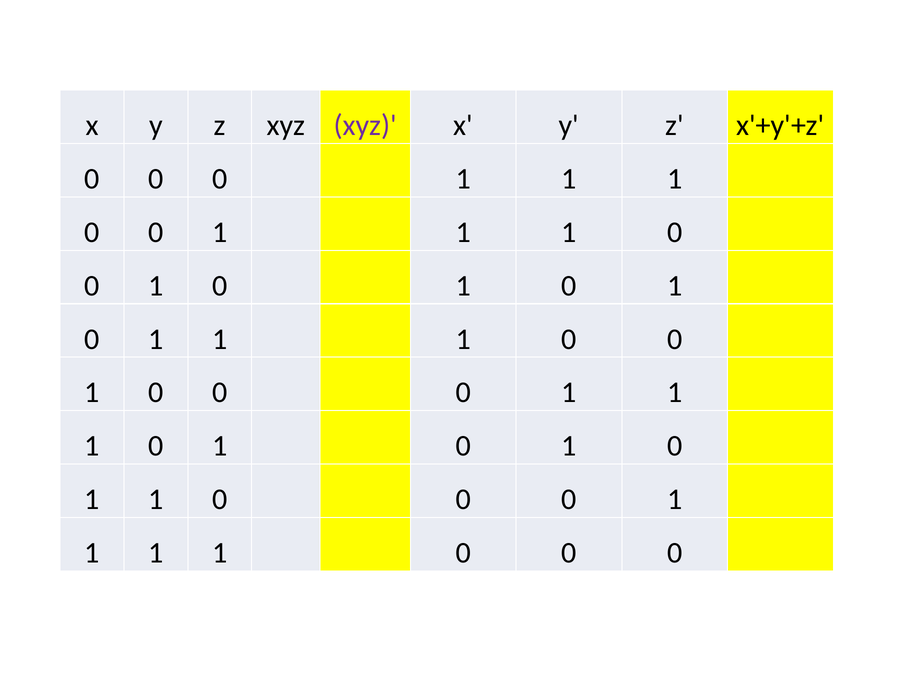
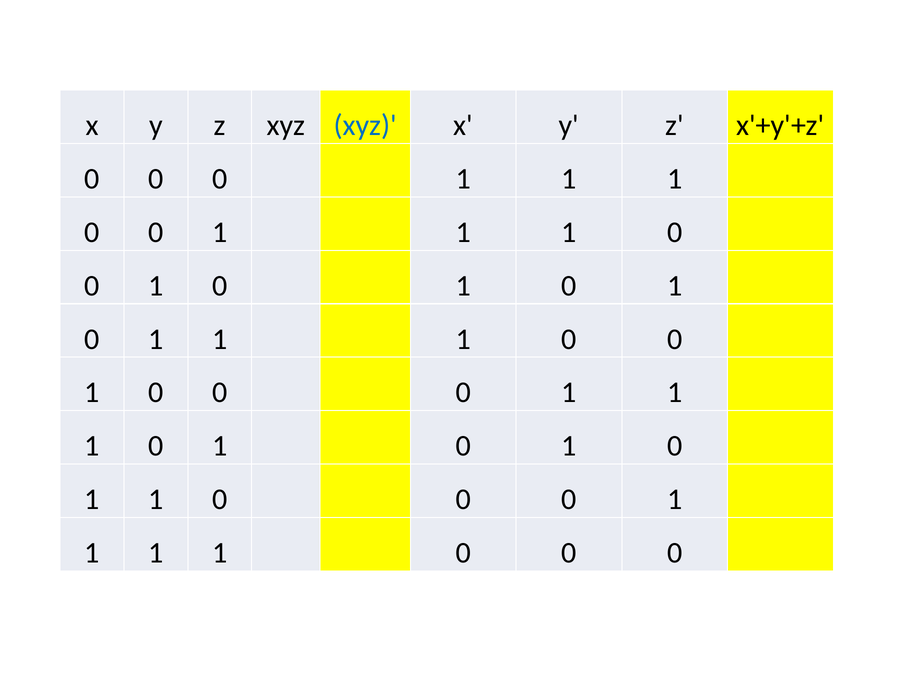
xyz at (365, 125) colour: purple -> blue
